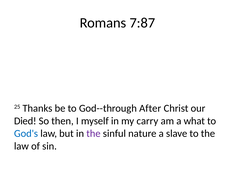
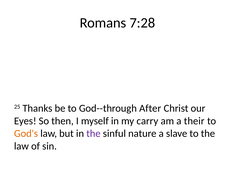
7:87: 7:87 -> 7:28
Died: Died -> Eyes
what: what -> their
God's colour: blue -> orange
